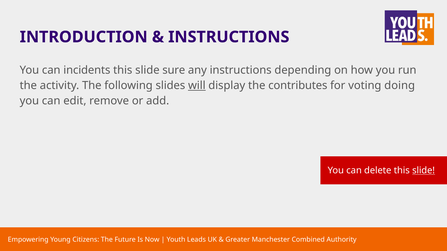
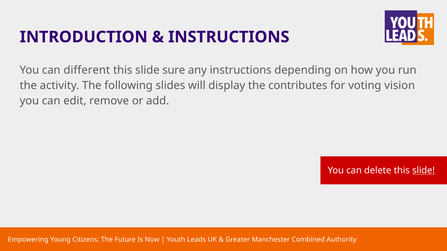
incidents: incidents -> different
will underline: present -> none
doing: doing -> vision
